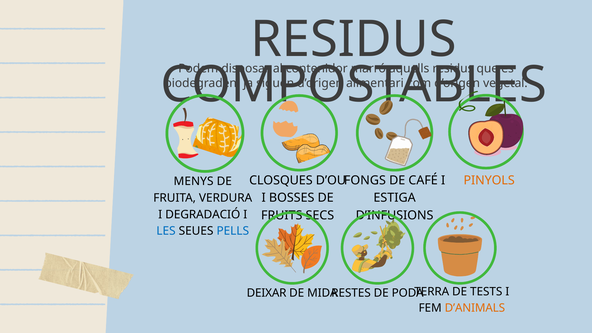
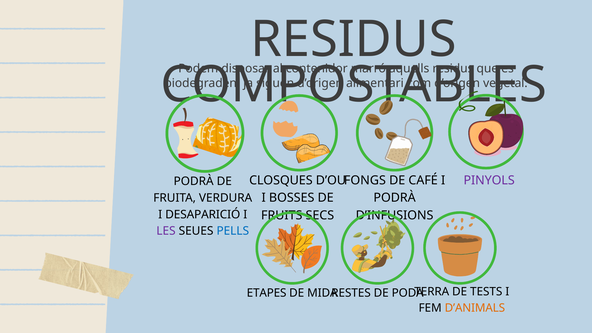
PINYOLS colour: orange -> purple
MENYS at (194, 181): MENYS -> PODRÀ
ESTIGA at (395, 198): ESTIGA -> PODRÀ
DEGRADACIÓ: DEGRADACIÓ -> DESAPARICIÓ
LES colour: blue -> purple
DEIXAR: DEIXAR -> ETAPES
